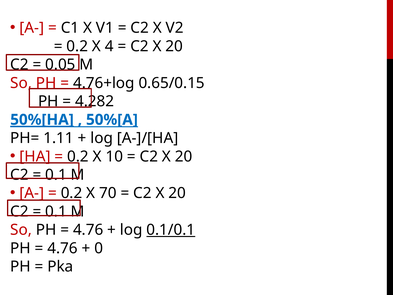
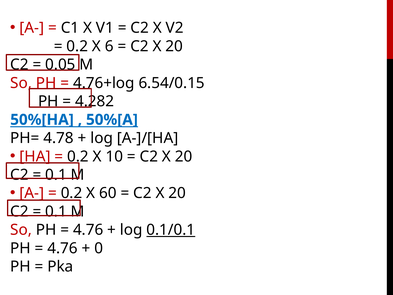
4: 4 -> 6
0.65/0.15: 0.65/0.15 -> 6.54/0.15
50%[HA underline: present -> none
1.11: 1.11 -> 4.78
70: 70 -> 60
